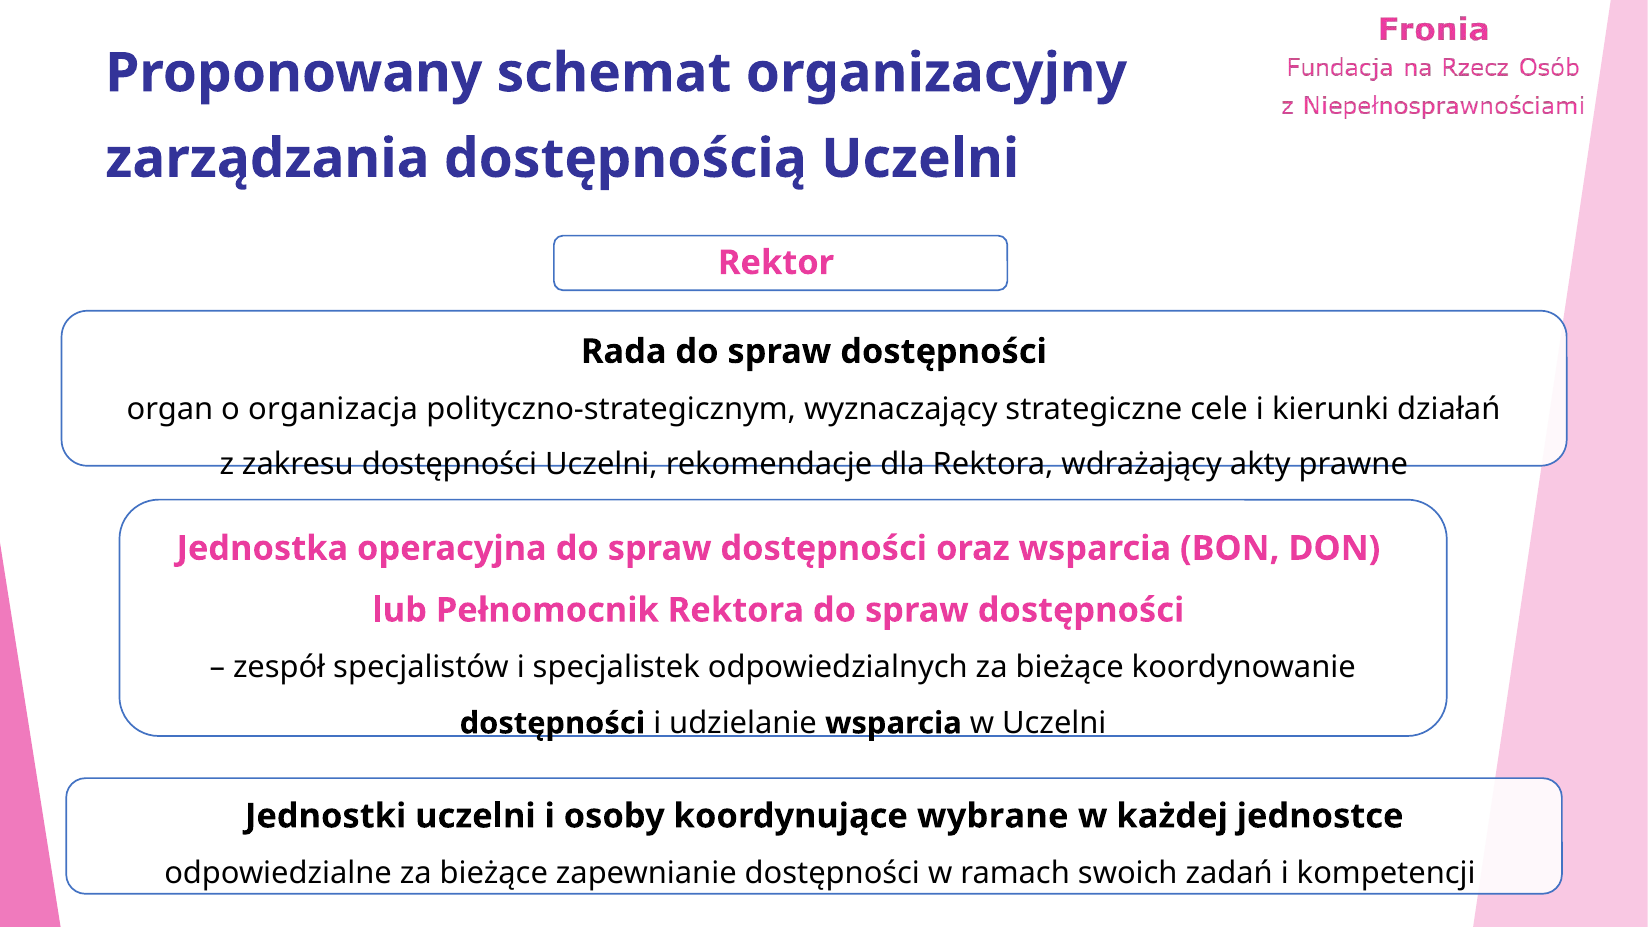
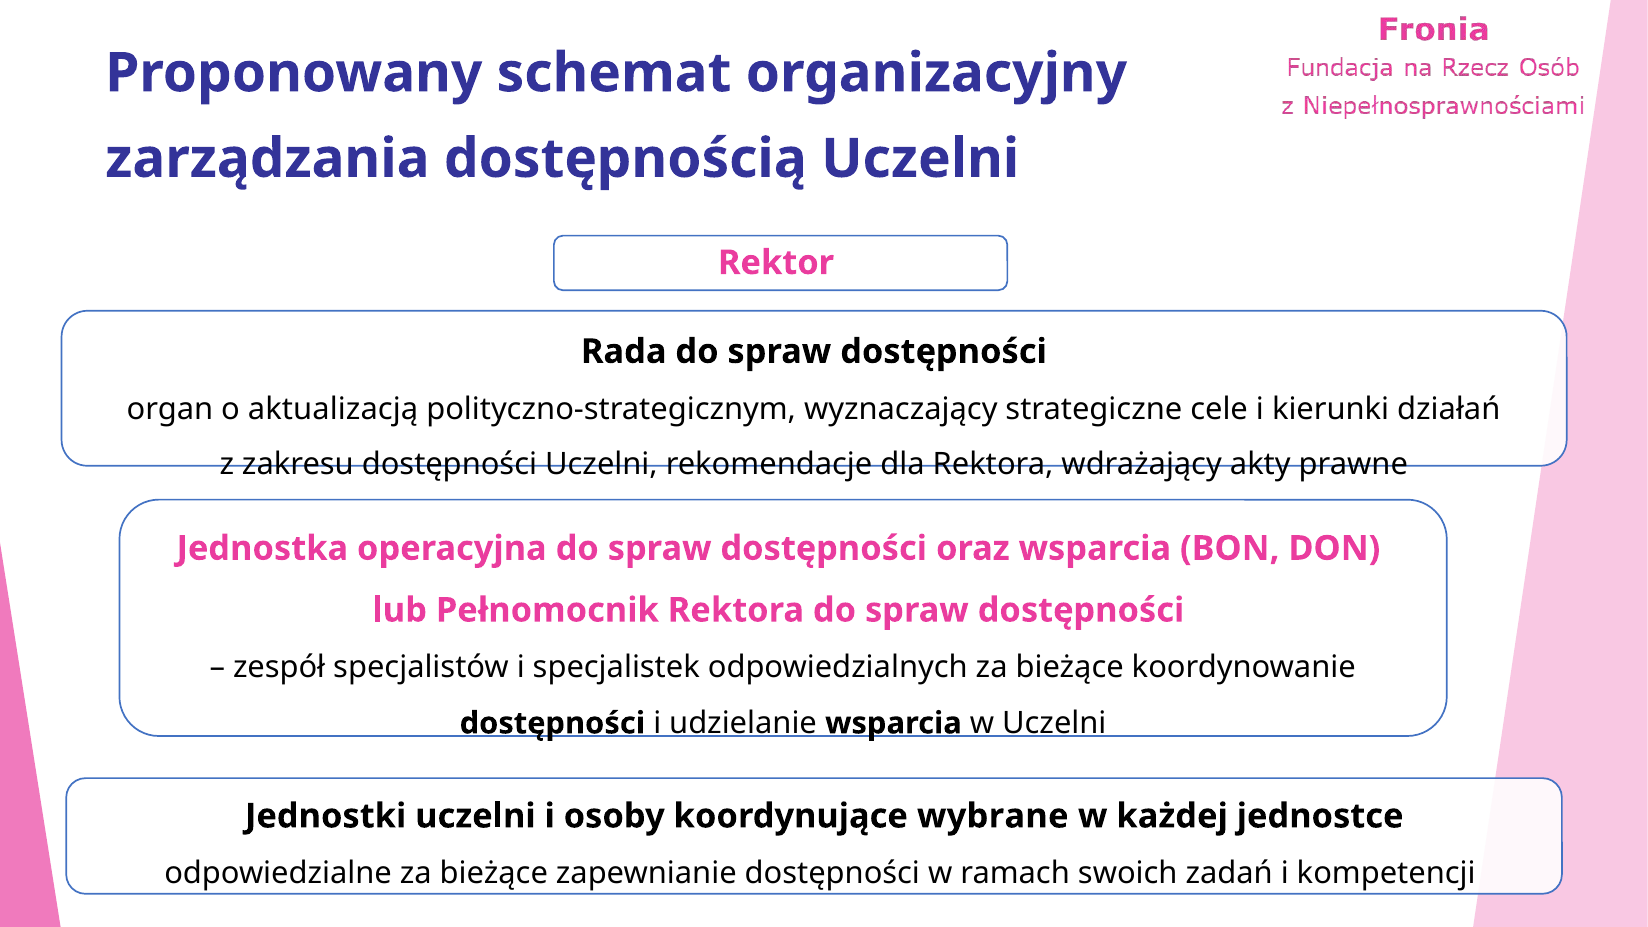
organizacja: organizacja -> aktualizacją
